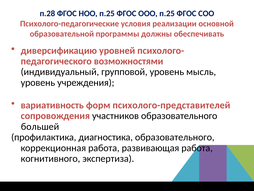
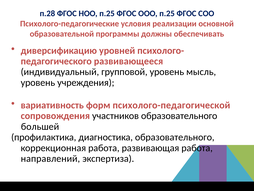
возможностями: возможностями -> развивающееся
психолого-представителей: психолого-представителей -> психолого-педагогической
когнитивного: когнитивного -> направлений
